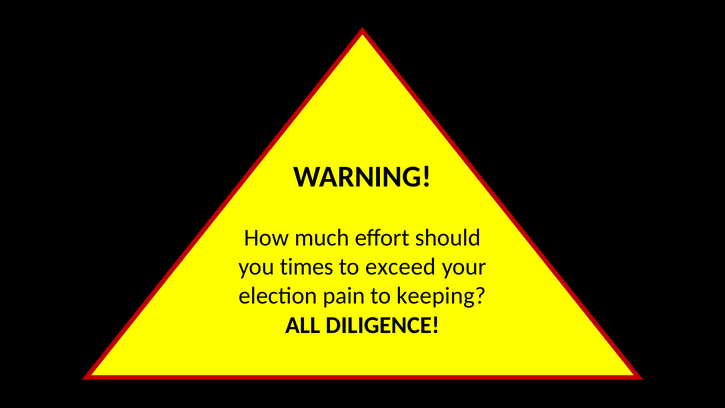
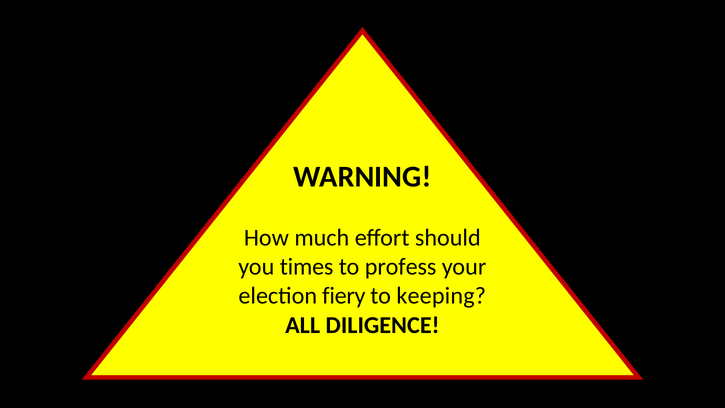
exceed: exceed -> profess
pain: pain -> fiery
